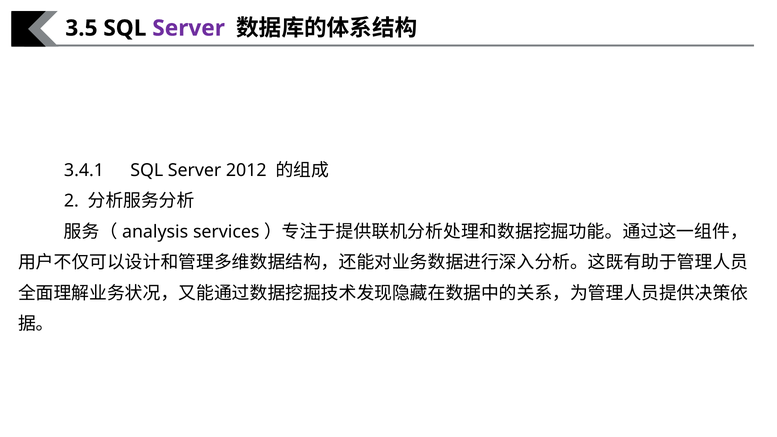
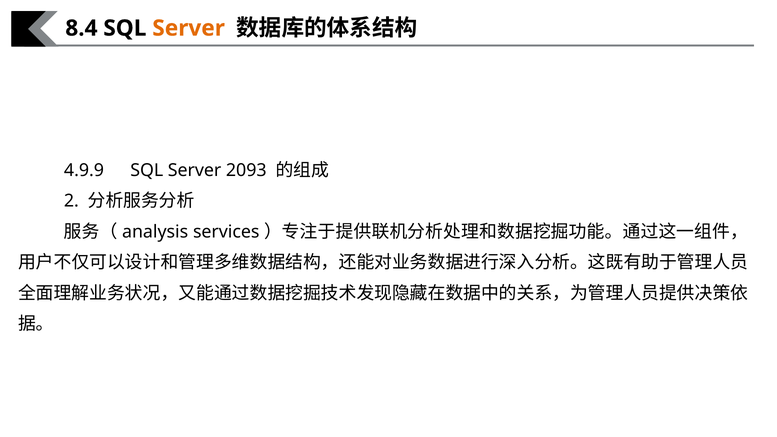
3.5: 3.5 -> 8.4
Server at (189, 28) colour: purple -> orange
3.4.1: 3.4.1 -> 4.9.9
2012: 2012 -> 2093
